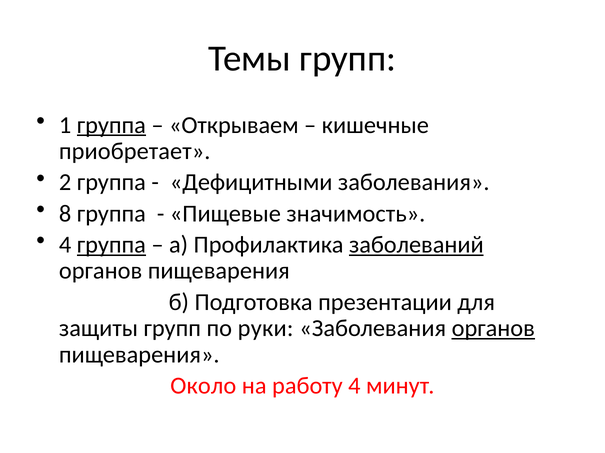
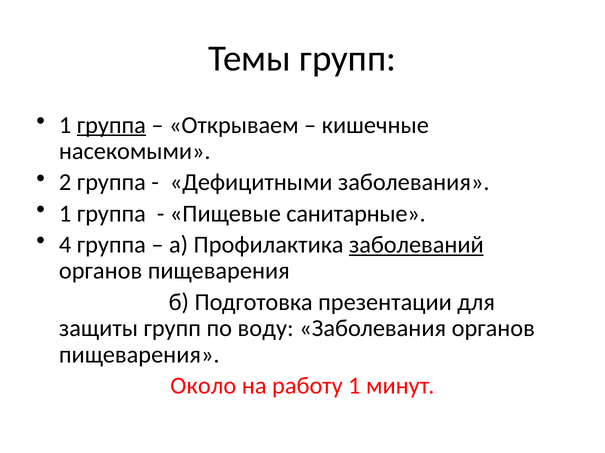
приобретает: приобретает -> насекомыми
8 at (65, 214): 8 -> 1
значимость: значимость -> санитарные
группа at (111, 245) underline: present -> none
руки: руки -> воду
органов at (493, 329) underline: present -> none
работу 4: 4 -> 1
